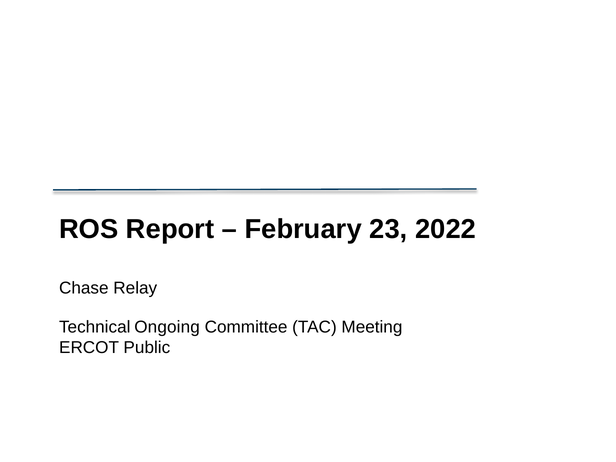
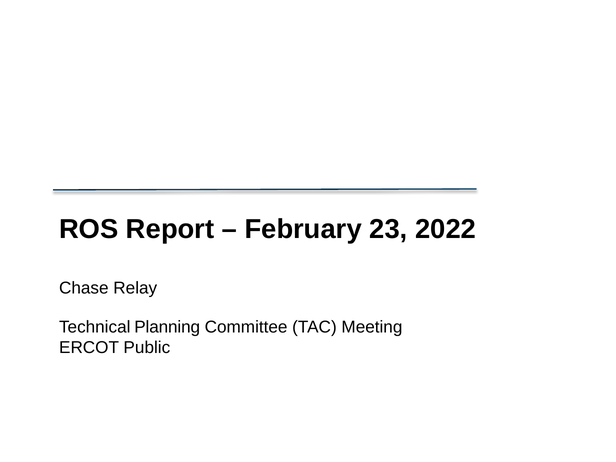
Ongoing: Ongoing -> Planning
